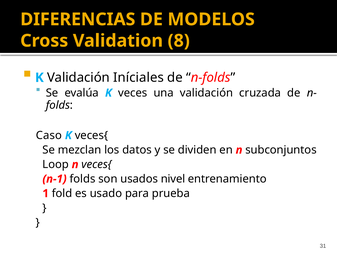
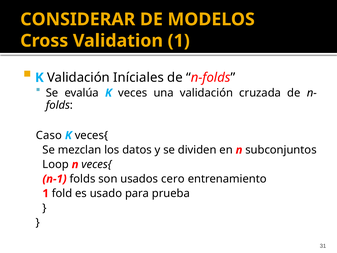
DIFERENCIAS: DIFERENCIAS -> CONSIDERAR
Validation 8: 8 -> 1
nivel: nivel -> cero
